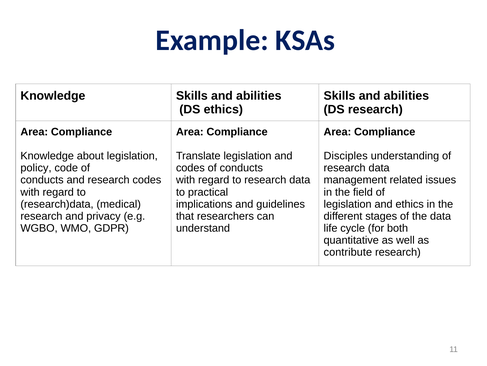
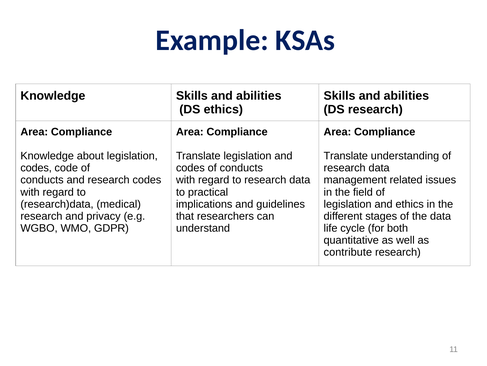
Disciples at (346, 156): Disciples -> Translate
policy at (36, 168): policy -> codes
